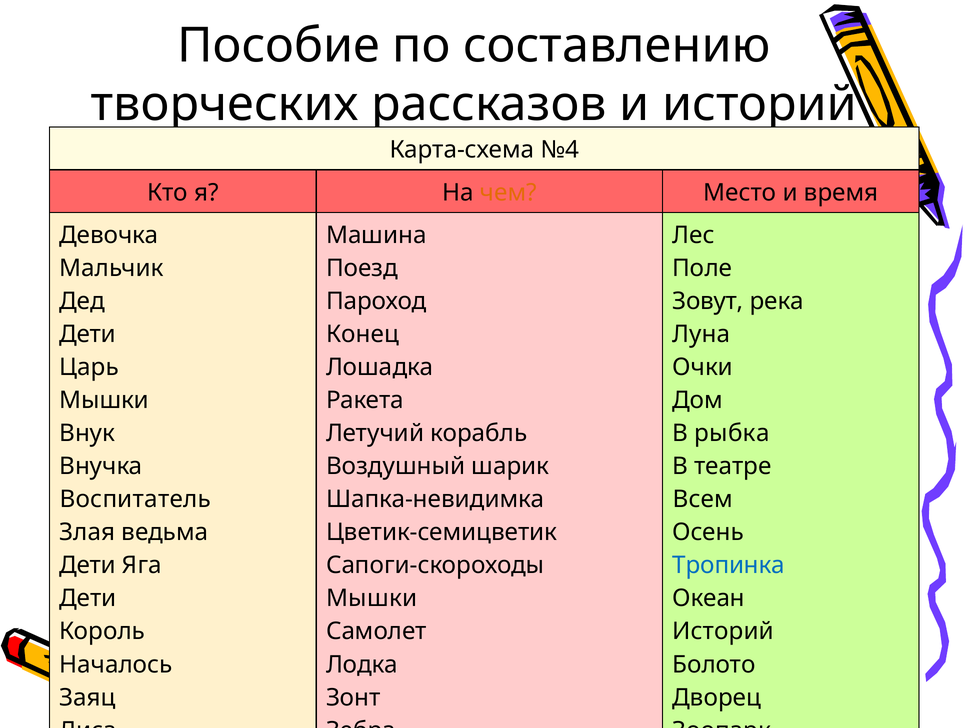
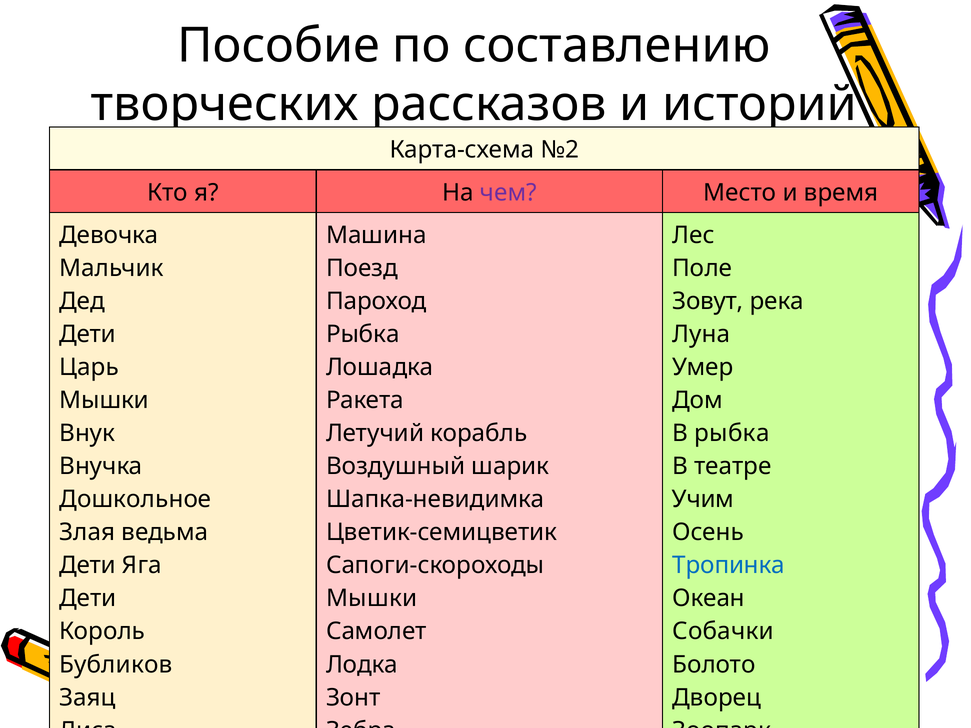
№4: №4 -> №2
чем colour: orange -> purple
Конец at (363, 334): Конец -> Рыбка
Очки: Очки -> Умер
Воспитатель: Воспитатель -> Дошкольное
Всем: Всем -> Учим
Историй at (723, 632): Историй -> Собачки
Началось: Началось -> Бубликов
